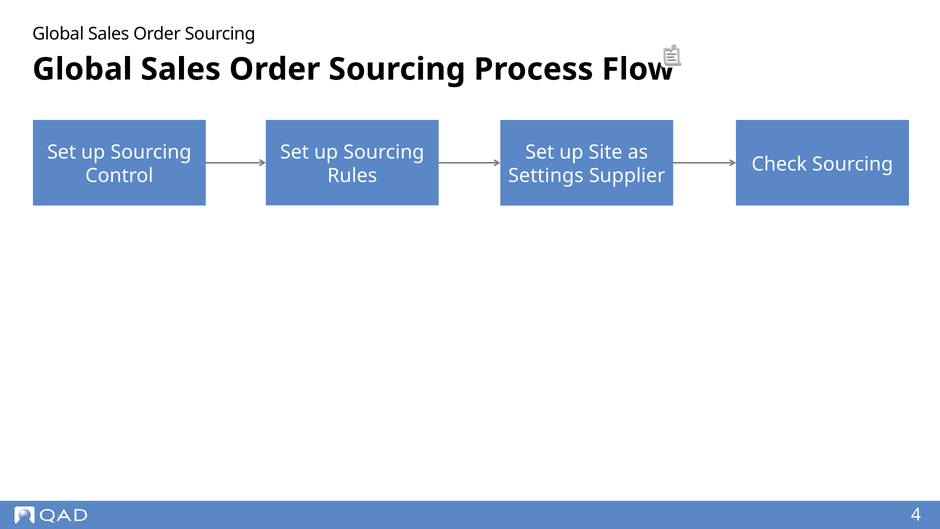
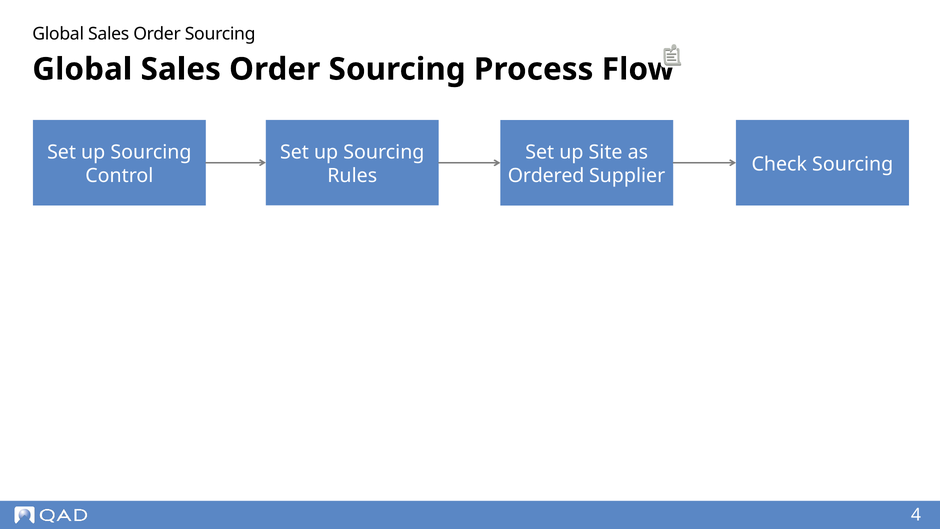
Settings: Settings -> Ordered
